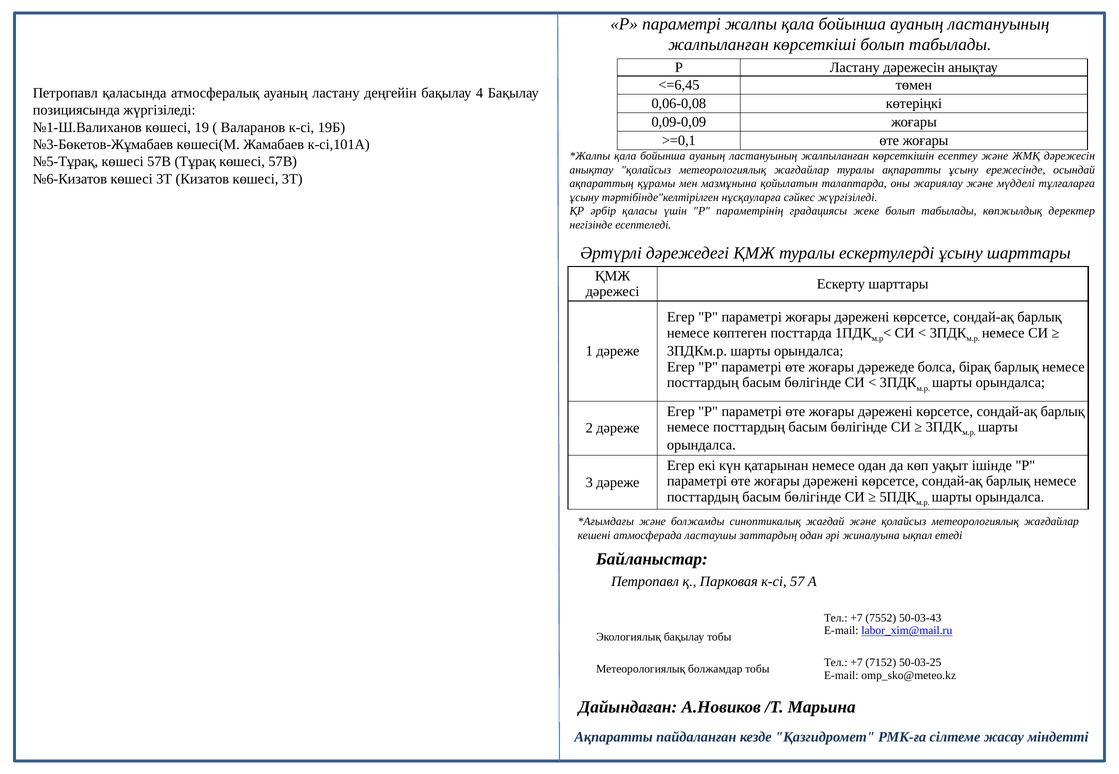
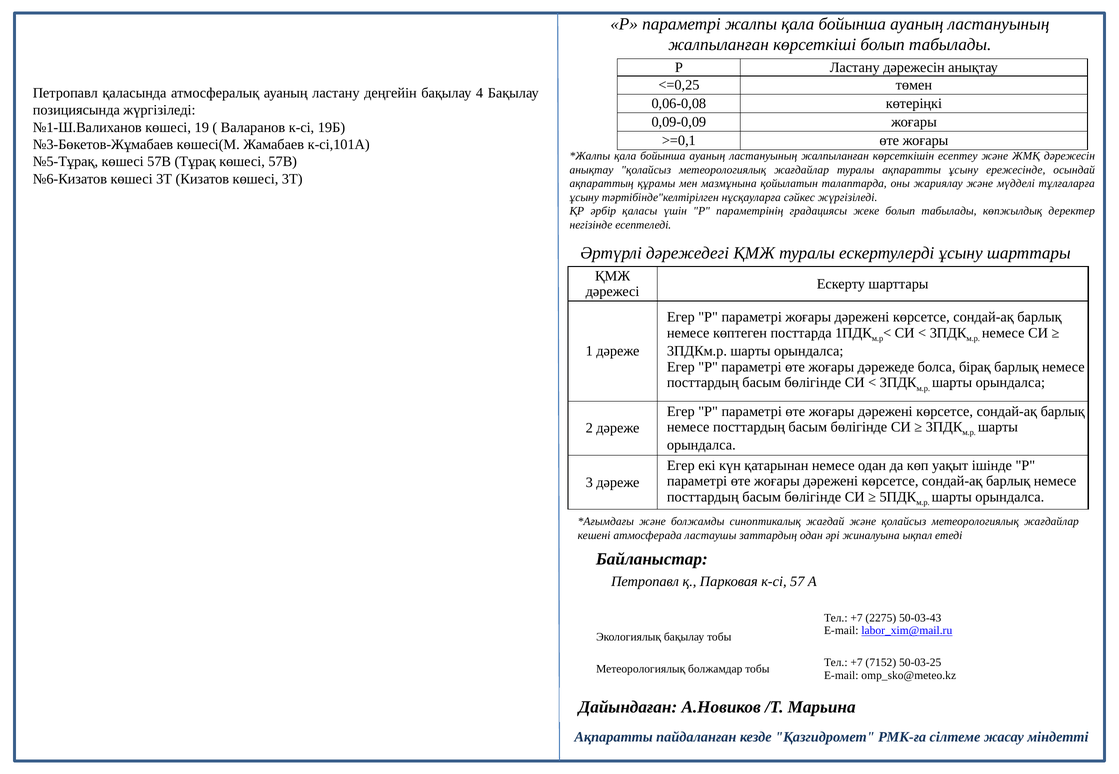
<=6,45: <=6,45 -> <=0,25
7552: 7552 -> 2275
